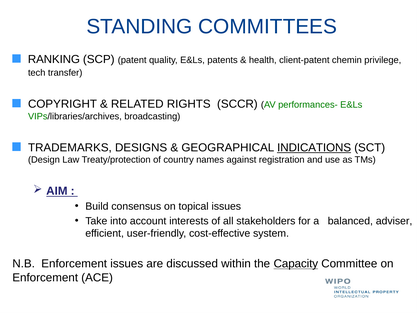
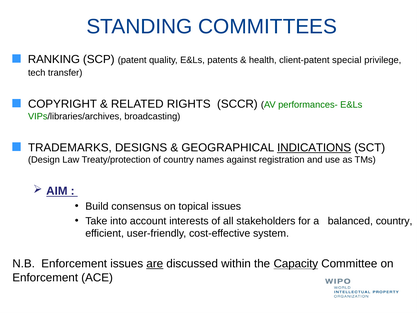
chemin: chemin -> special
balanced adviser: adviser -> country
are underline: none -> present
